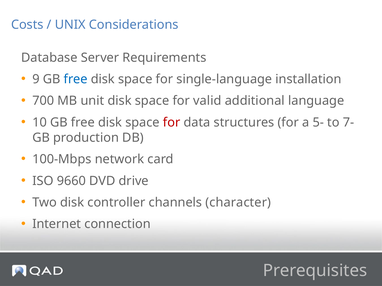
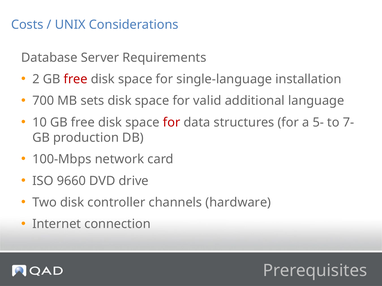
9: 9 -> 2
free at (76, 79) colour: blue -> red
unit: unit -> sets
character: character -> hardware
